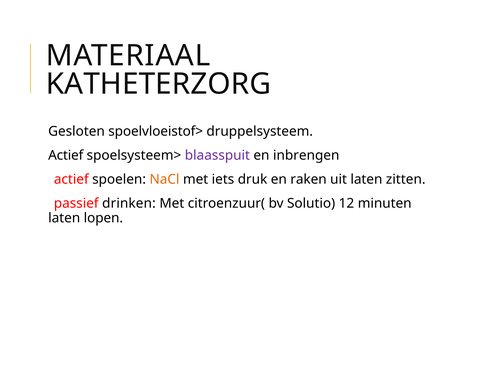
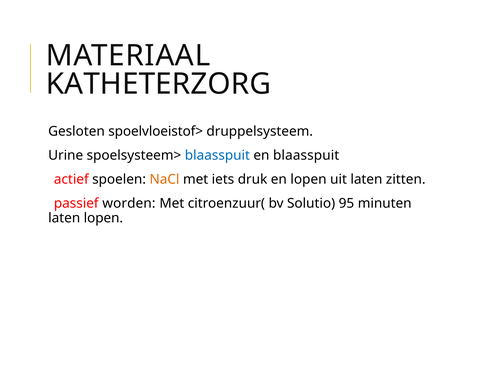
Actief at (66, 155): Actief -> Urine
blaasspuit at (217, 155) colour: purple -> blue
en inbrengen: inbrengen -> blaasspuit
en raken: raken -> lopen
drinken: drinken -> worden
12: 12 -> 95
